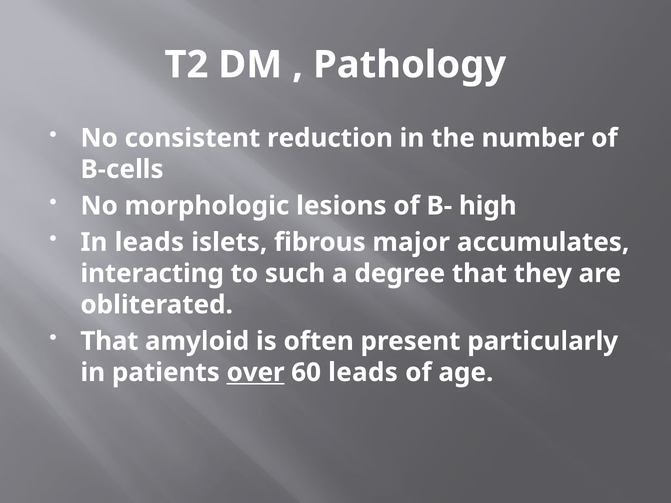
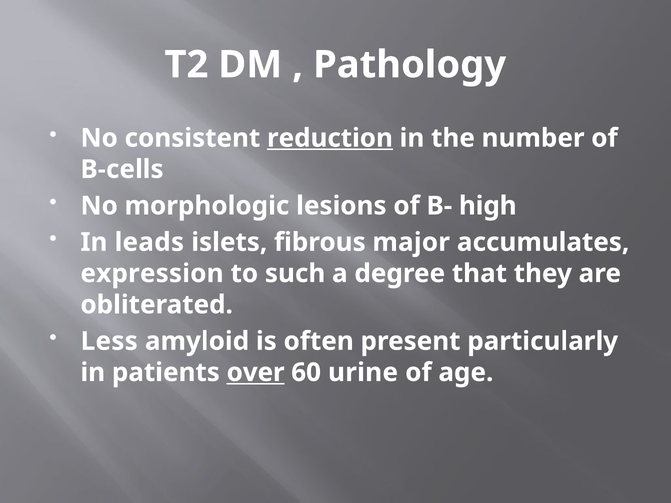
reduction underline: none -> present
interacting: interacting -> expression
That at (109, 341): That -> Less
60 leads: leads -> urine
